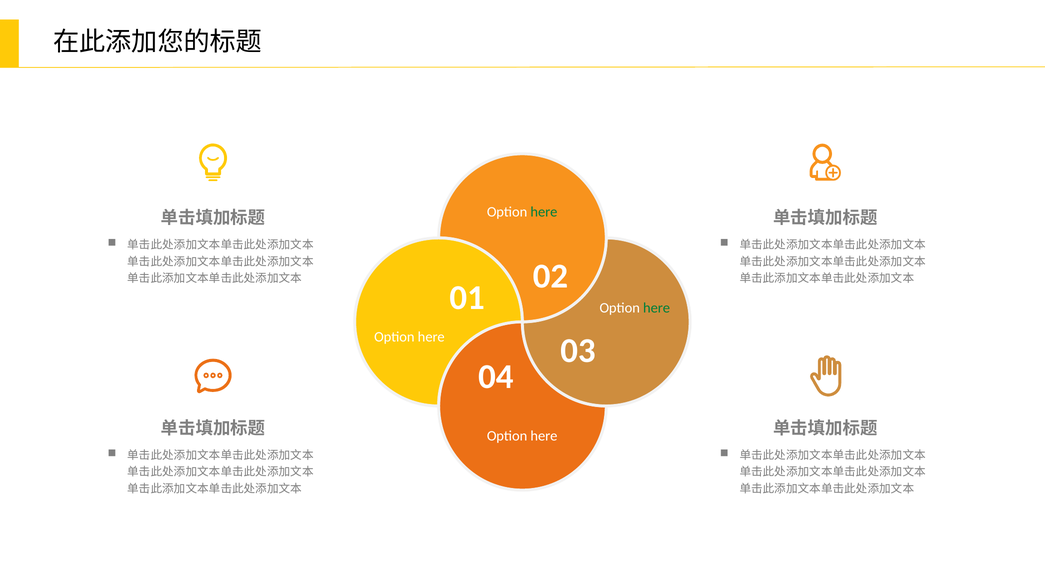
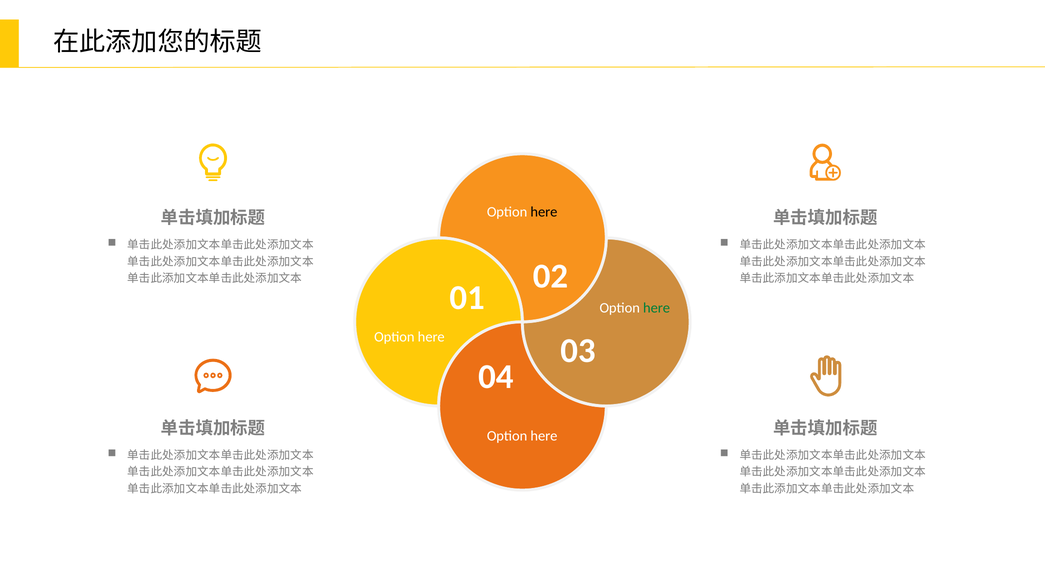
here at (544, 212) colour: green -> black
